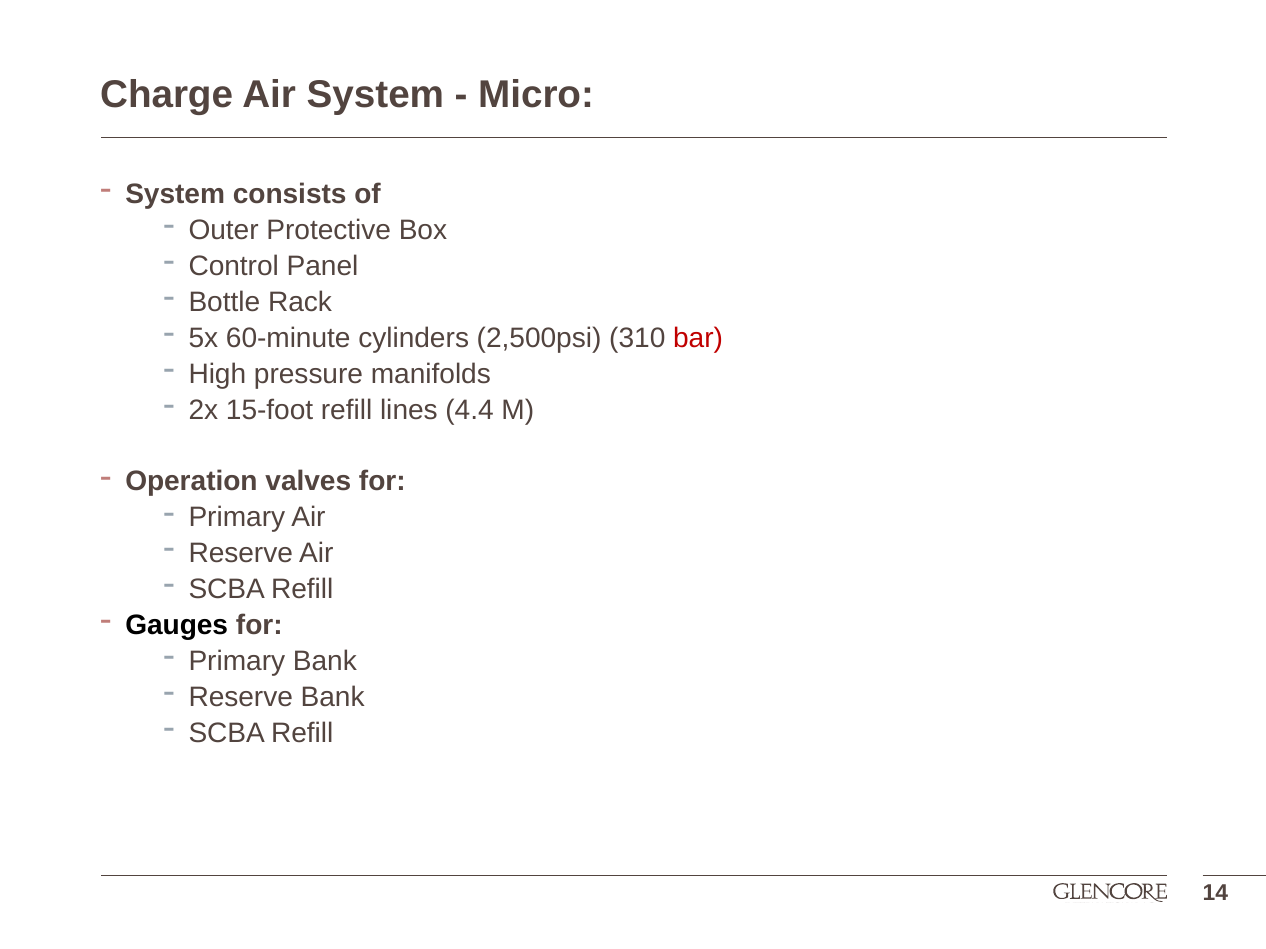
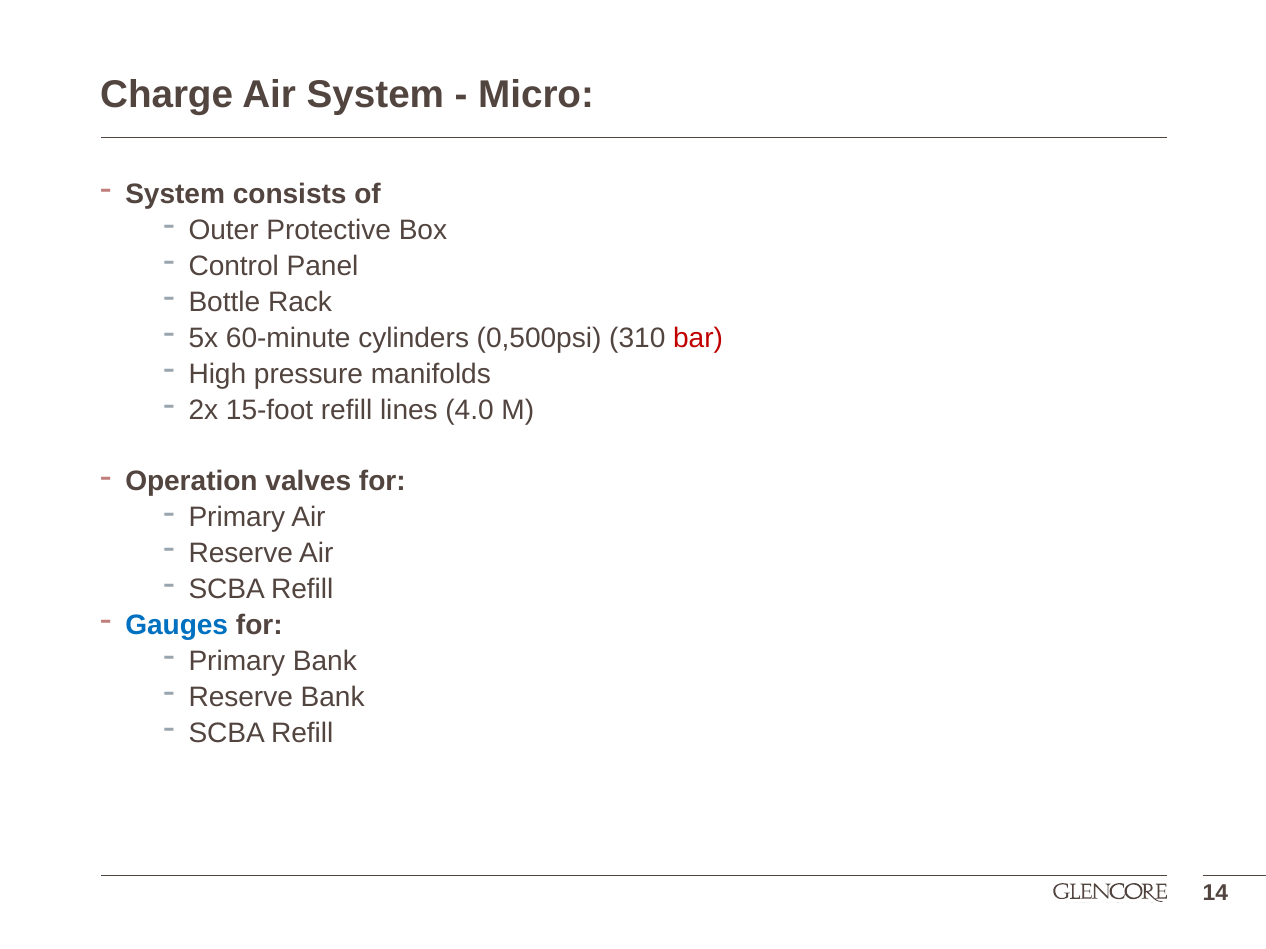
2,500psi: 2,500psi -> 0,500psi
4.4: 4.4 -> 4.0
Gauges colour: black -> blue
